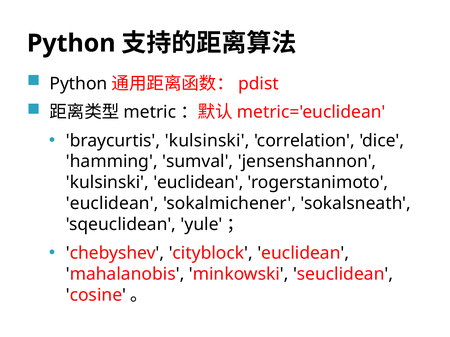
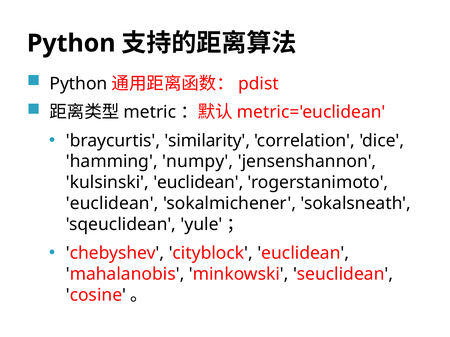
braycurtis kulsinski: kulsinski -> similarity
sumval: sumval -> numpy
